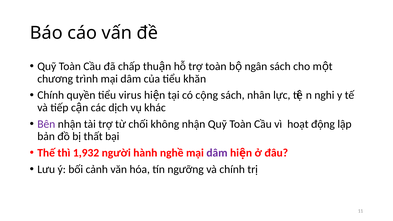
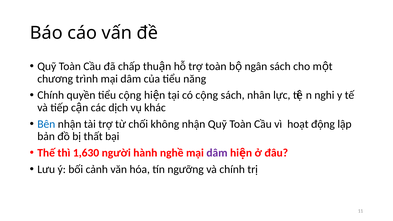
khăn: khăn -> năng
tiểu virus: virus -> cộng
Bên colour: purple -> blue
1,932: 1,932 -> 1,630
